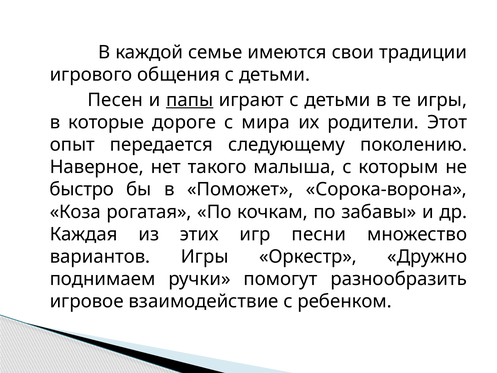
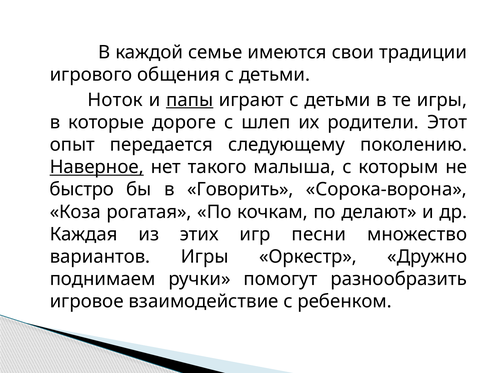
Песен: Песен -> Ноток
мира: мира -> шлеп
Наверное underline: none -> present
Поможет: Поможет -> Говорить
забавы: забавы -> делают
